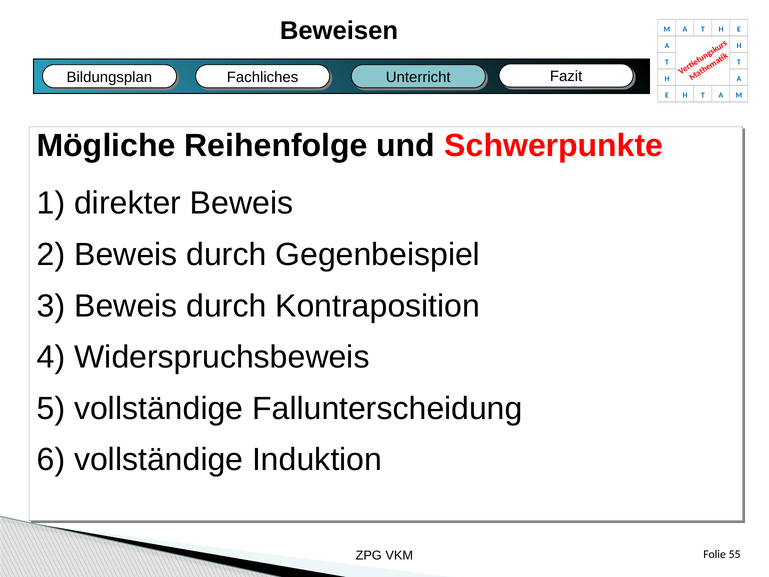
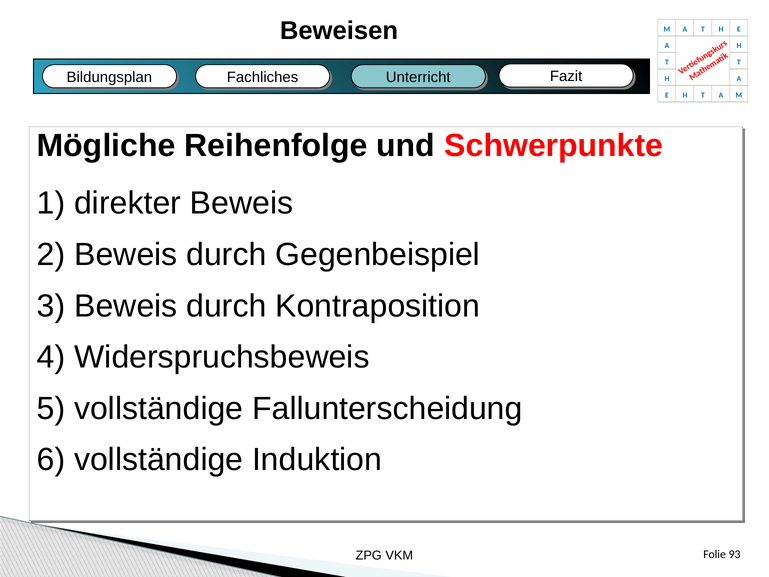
55: 55 -> 93
